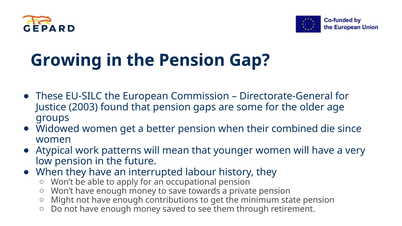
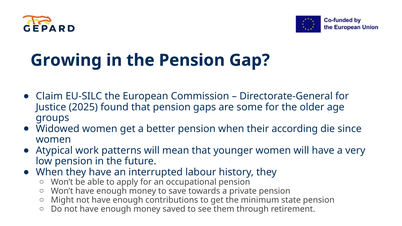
These: These -> Claim
2003: 2003 -> 2025
combined: combined -> according
